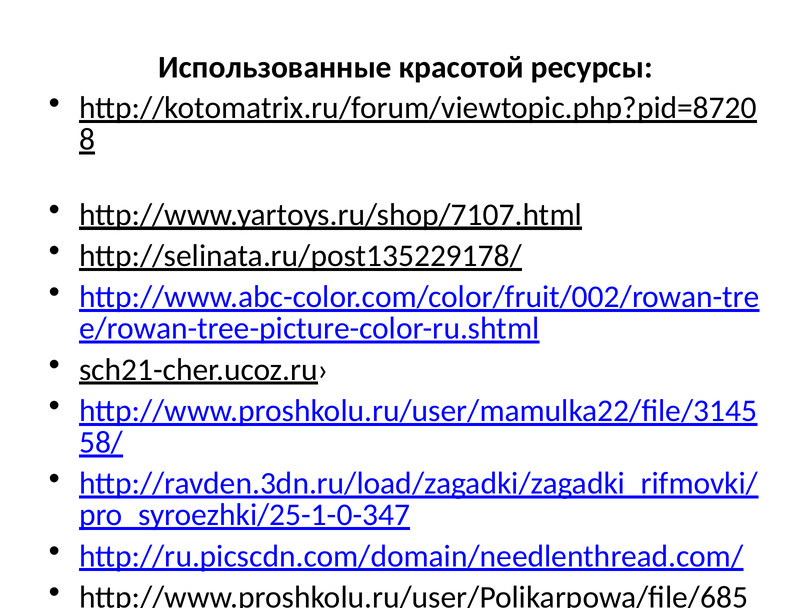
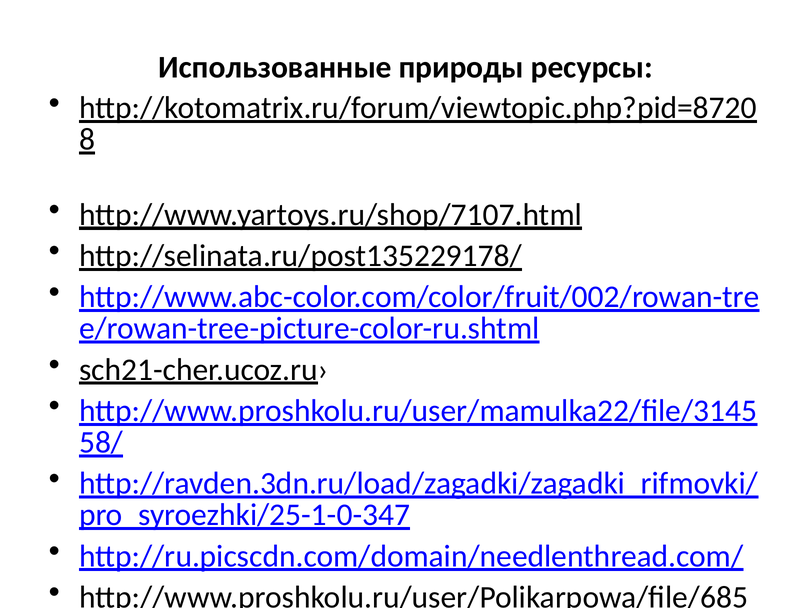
красотой: красотой -> природы
